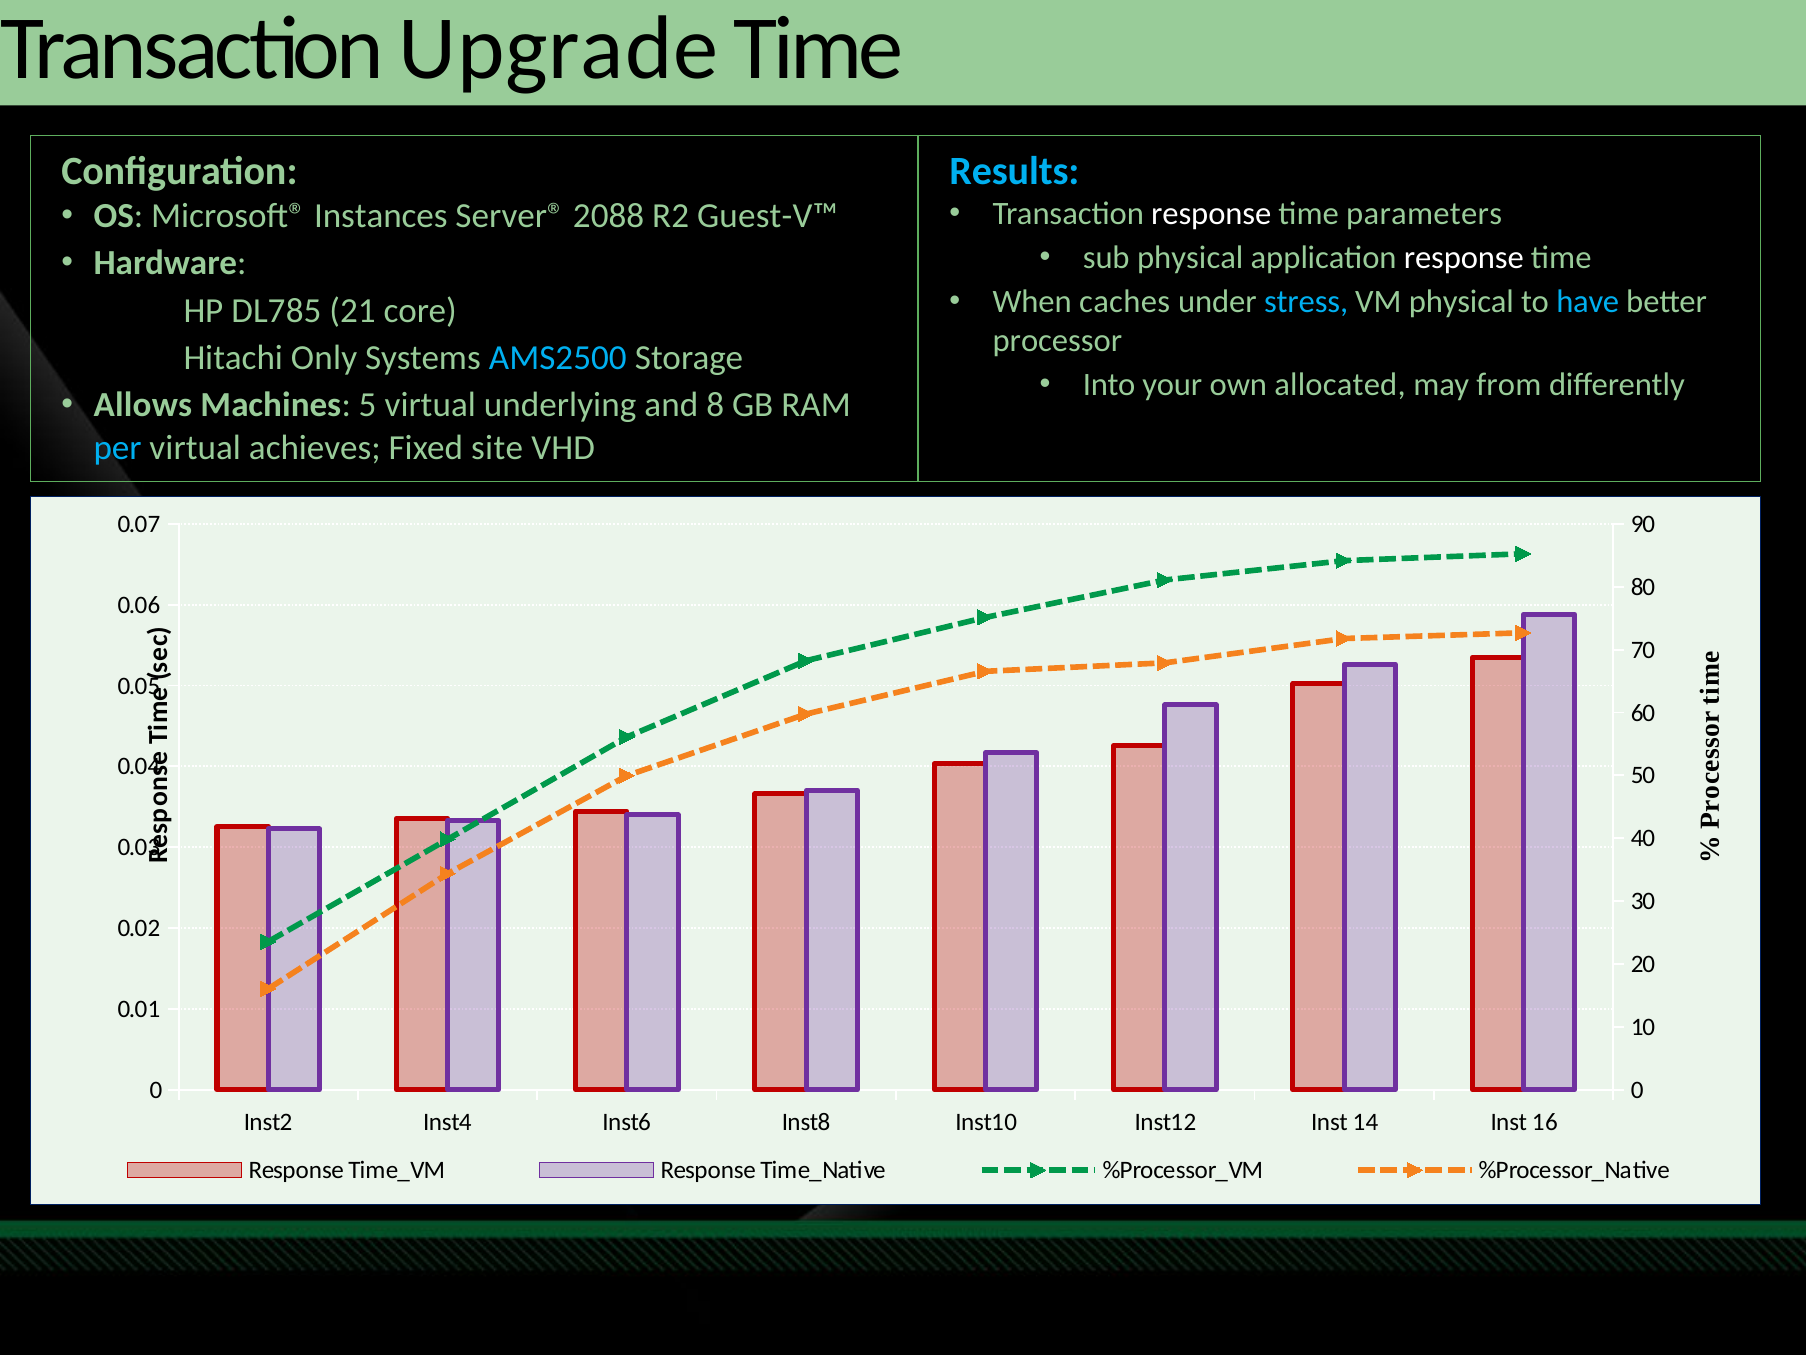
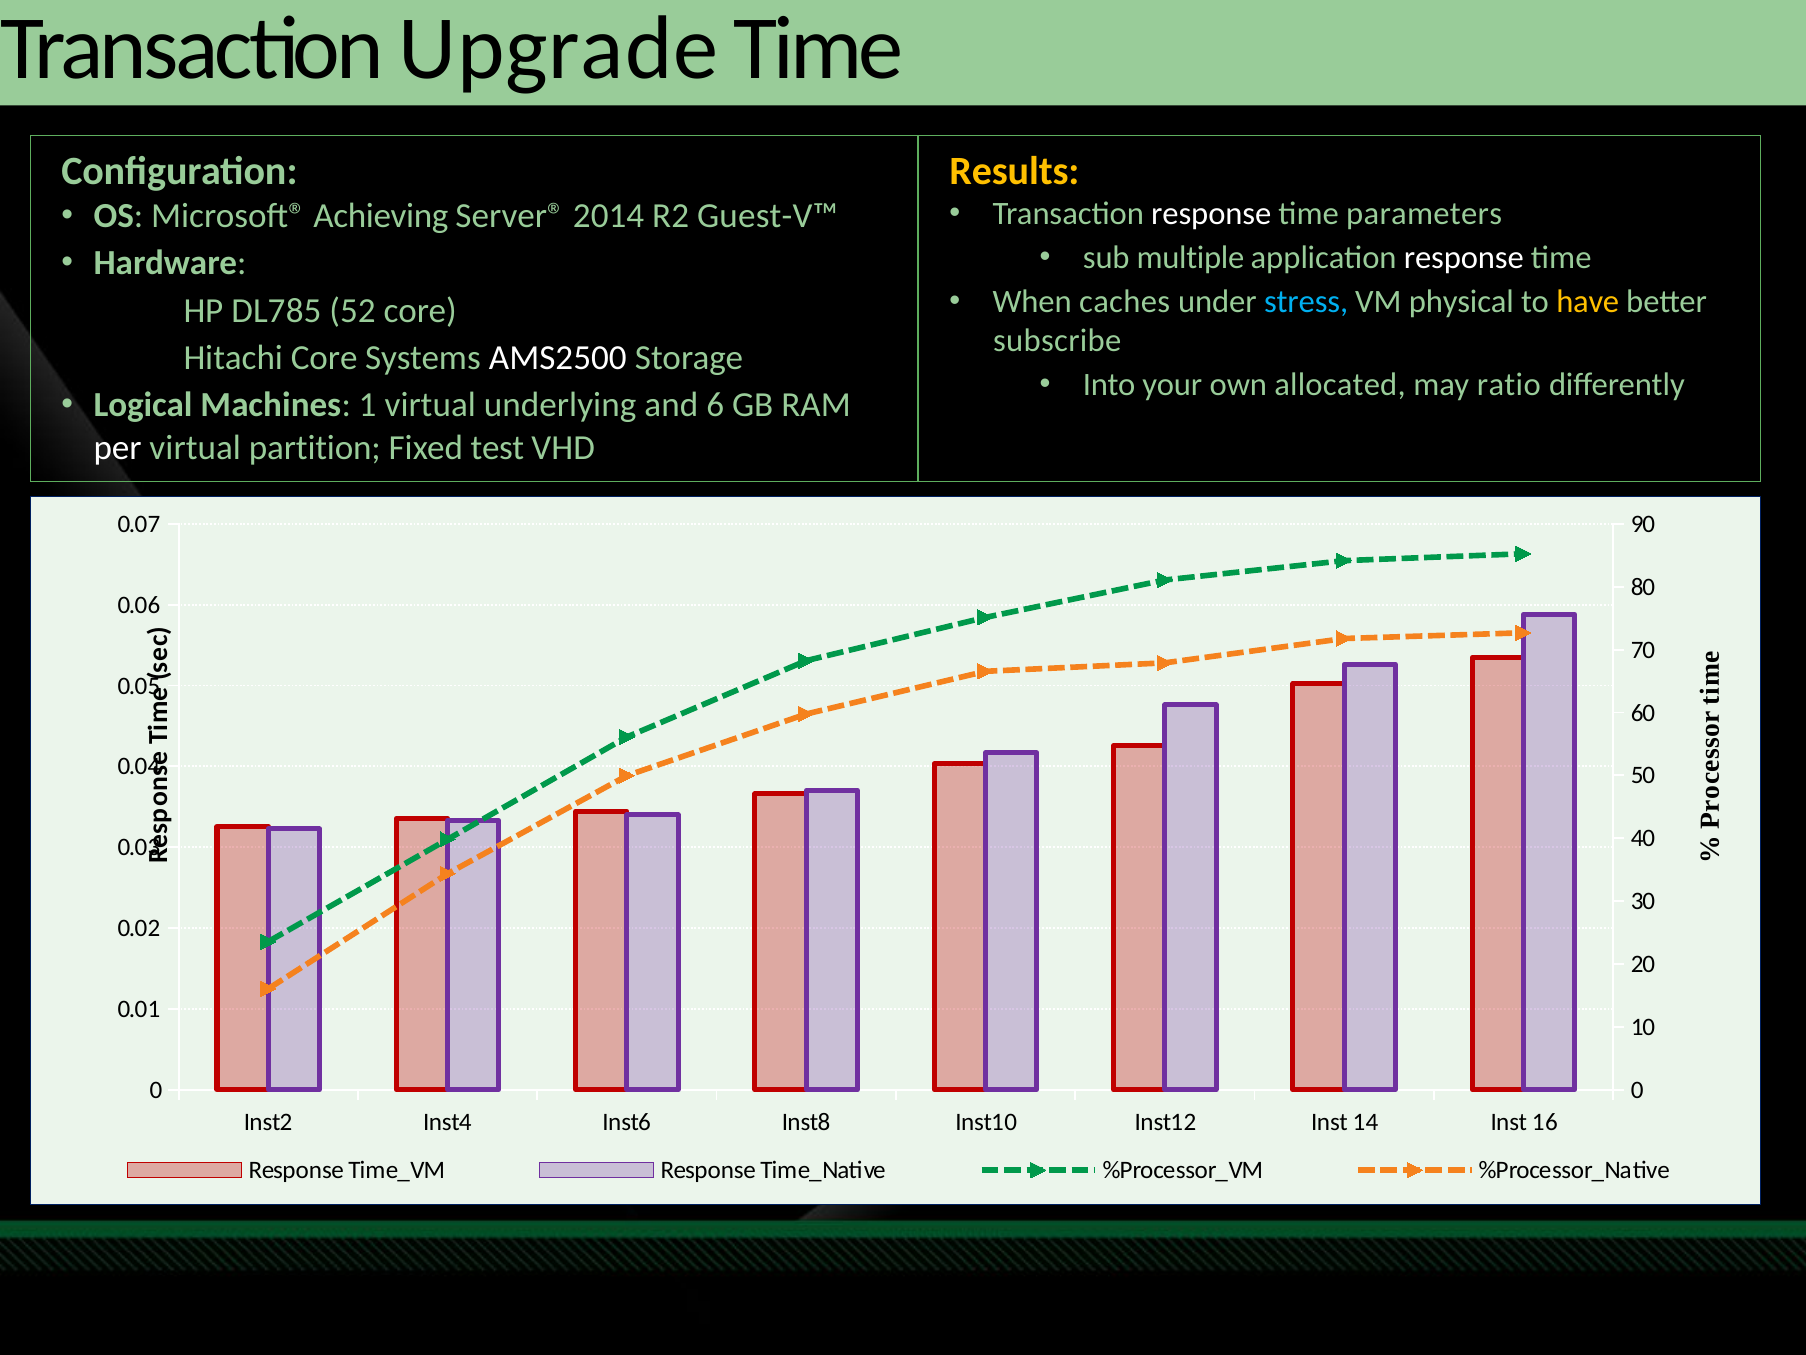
Results colour: light blue -> yellow
Instances: Instances -> Achieving
2088: 2088 -> 2014
sub physical: physical -> multiple
have colour: light blue -> yellow
21: 21 -> 52
processor: processor -> subscribe
Hitachi Only: Only -> Core
AMS2500 colour: light blue -> white
from: from -> ratio
Allows: Allows -> Logical
5: 5 -> 1
8: 8 -> 6
per colour: light blue -> white
achieves: achieves -> partition
site: site -> test
